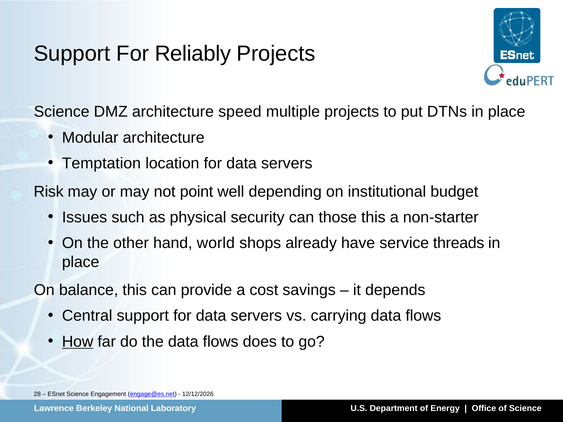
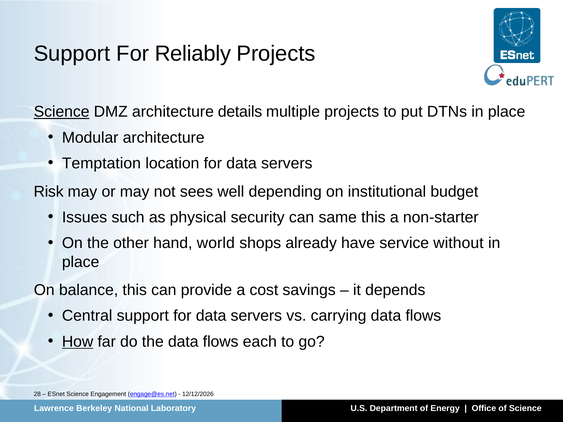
Science at (62, 112) underline: none -> present
speed: speed -> details
point: point -> sees
those: those -> same
threads: threads -> without
does: does -> each
